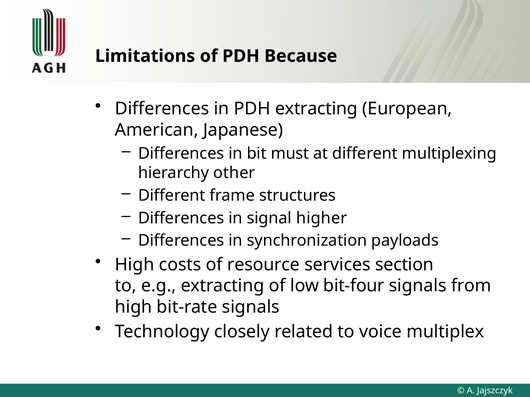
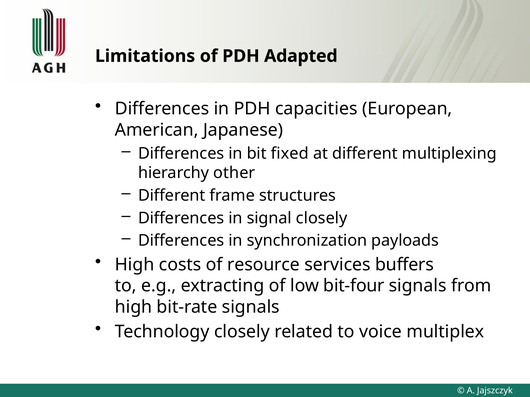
Because: Because -> Adapted
PDH extracting: extracting -> capacities
must: must -> fixed
signal higher: higher -> closely
section: section -> buffers
